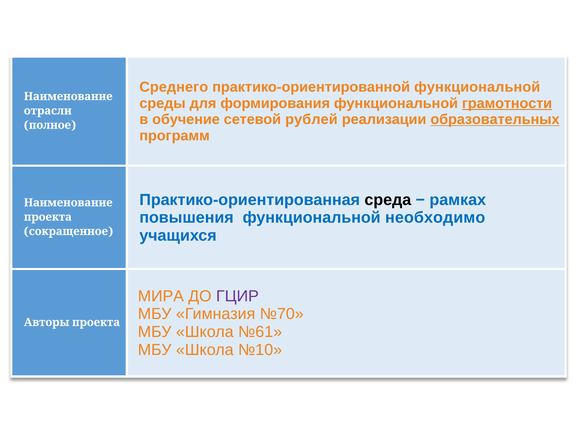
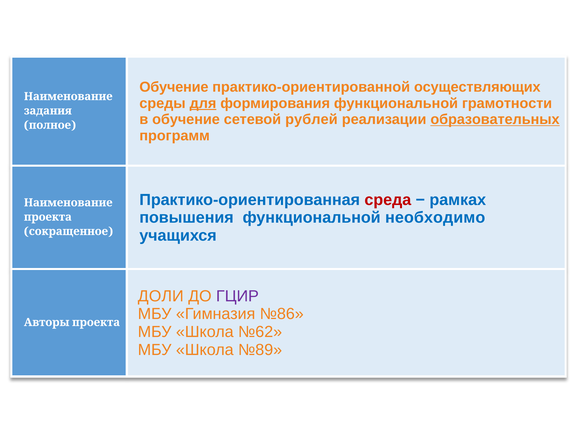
Среднего at (174, 87): Среднего -> Обучение
практико-ориентированной функциональной: функциональной -> осуществляющих
для underline: none -> present
грамотности underline: present -> none
отрасли: отрасли -> задания
среда colour: black -> red
МИРА: МИРА -> ДОЛИ
№70: №70 -> №86
№61: №61 -> №62
№10: №10 -> №89
